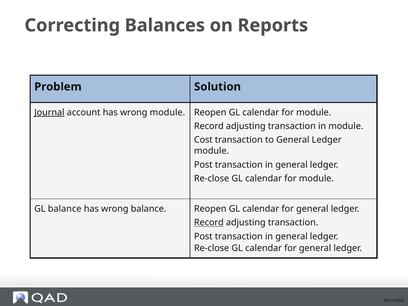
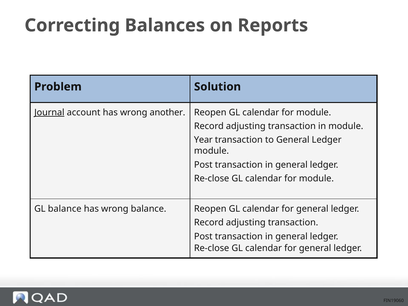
wrong module: module -> another
Cost: Cost -> Year
Record at (209, 223) underline: present -> none
